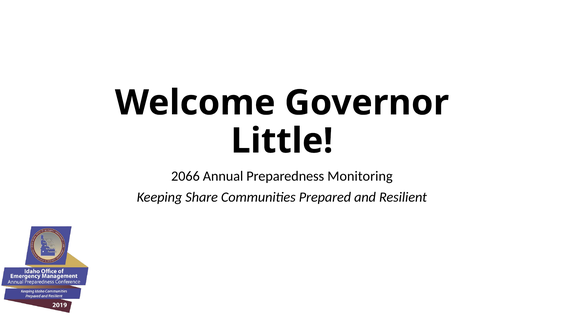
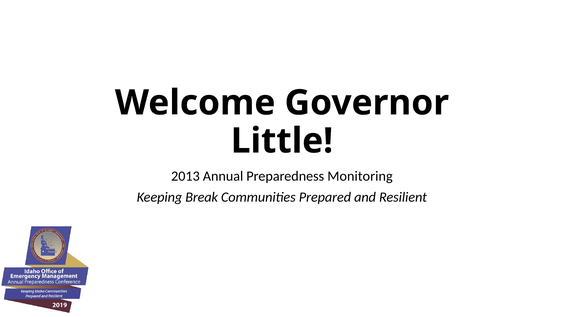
2066: 2066 -> 2013
Share: Share -> Break
